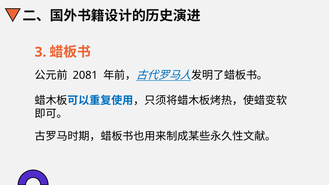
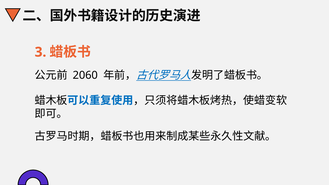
2081: 2081 -> 2060
